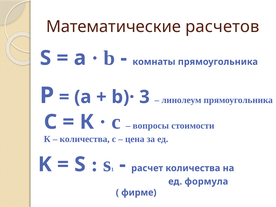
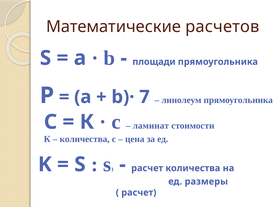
комнаты: комнаты -> площади
3: 3 -> 7
вопросы: вопросы -> ламинат
формула: формула -> размеры
фирме at (139, 193): фирме -> расчет
